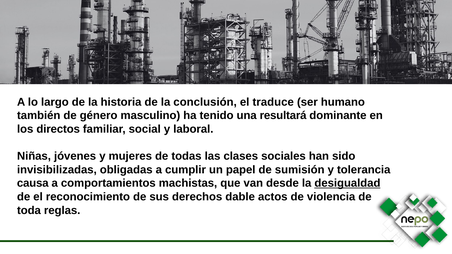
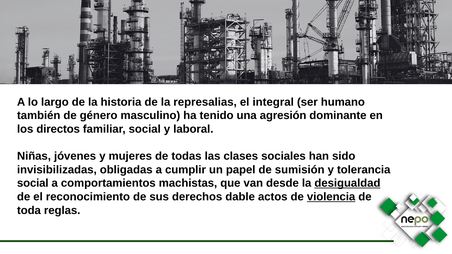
conclusión: conclusión -> represalias
traduce: traduce -> integral
resultará: resultará -> agresión
causa at (33, 183): causa -> social
violencia underline: none -> present
